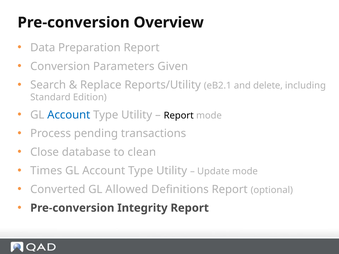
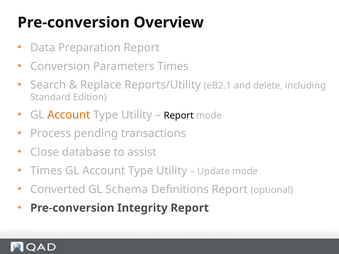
Parameters Given: Given -> Times
Account at (69, 115) colour: blue -> orange
clean: clean -> assist
Allowed: Allowed -> Schema
